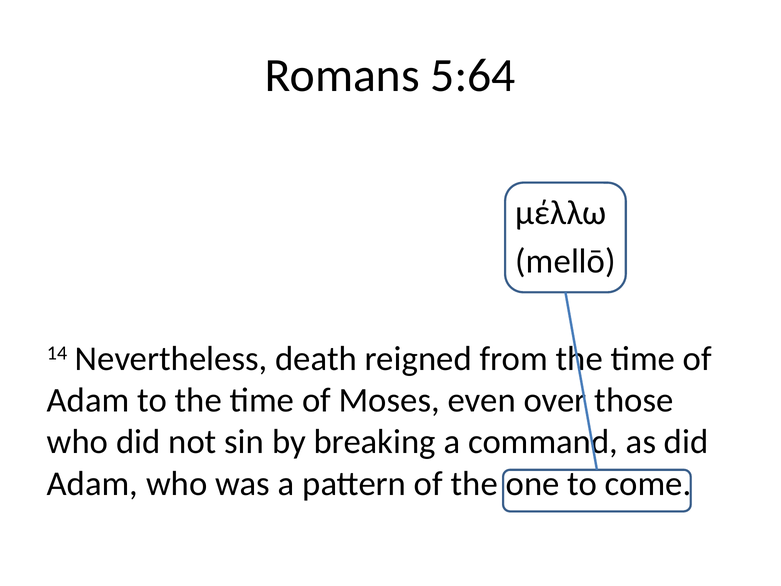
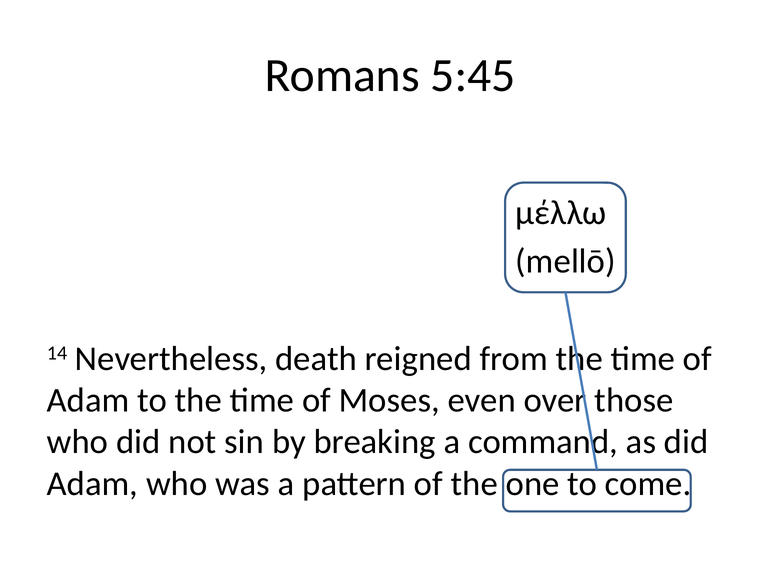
5:64: 5:64 -> 5:45
